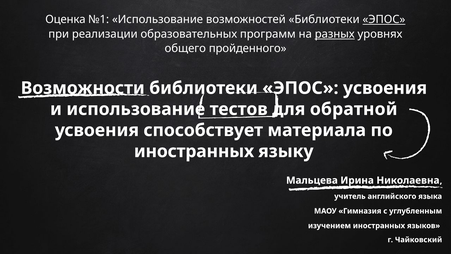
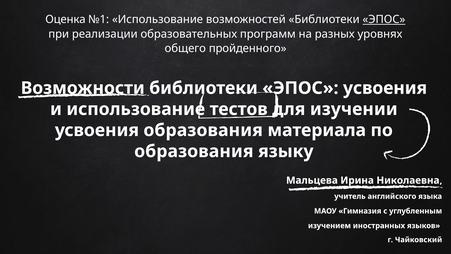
разных underline: present -> none
обратной: обратной -> изучении
усвоения способствует: способствует -> образования
иностранных at (194, 151): иностранных -> образования
